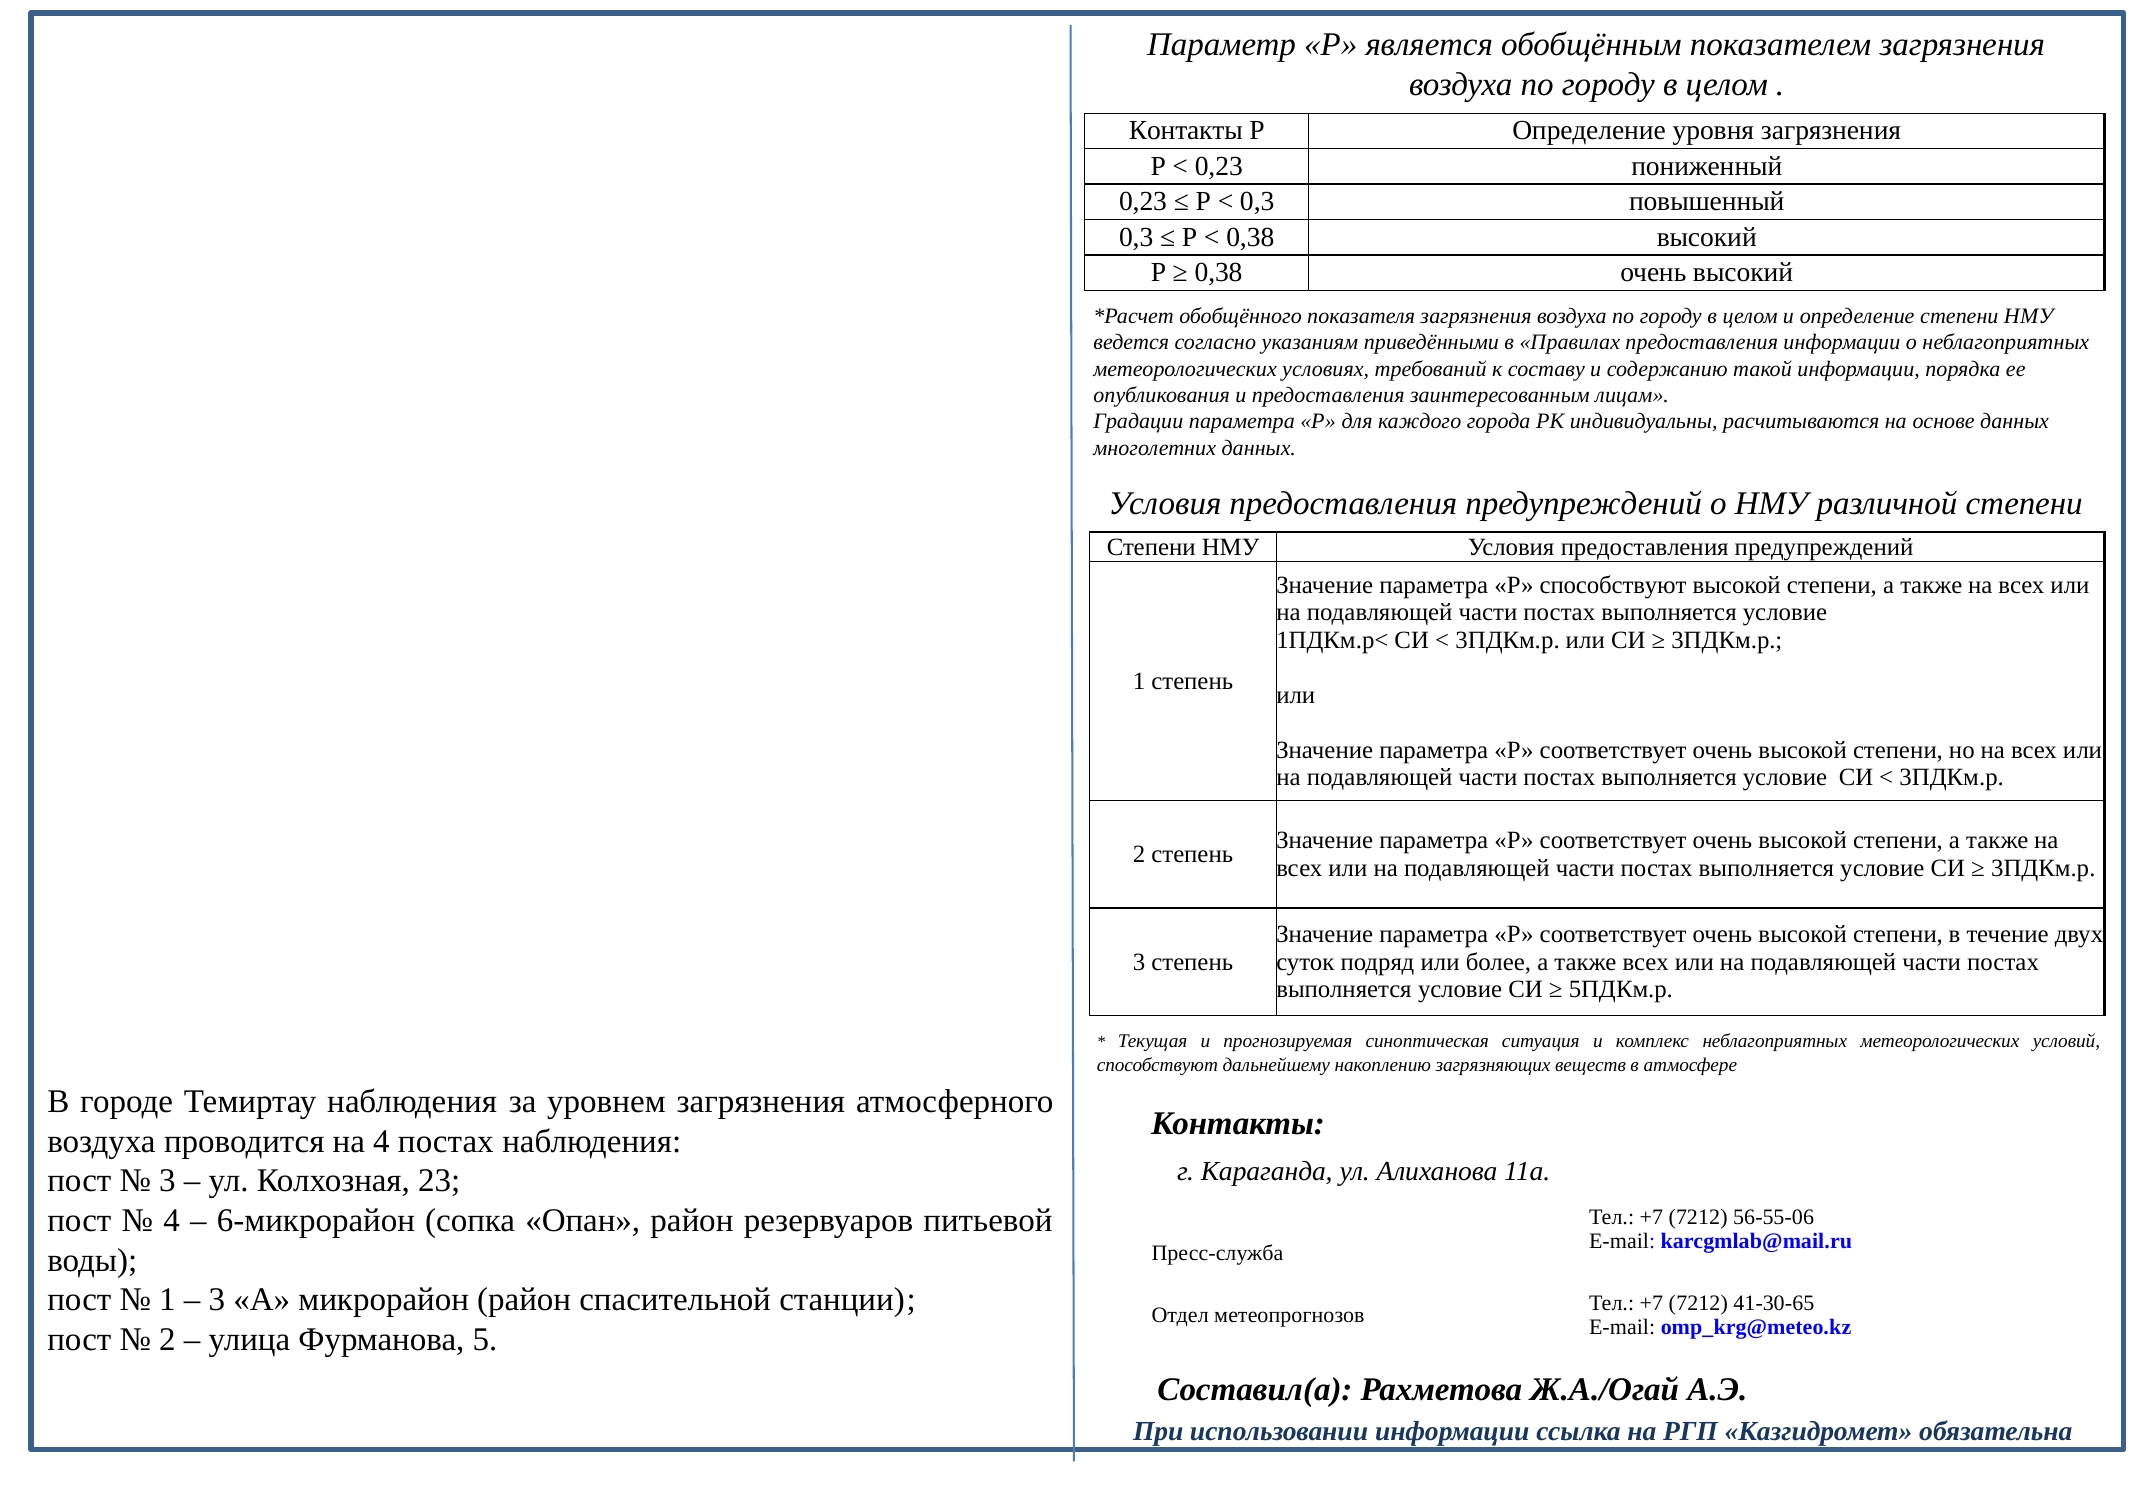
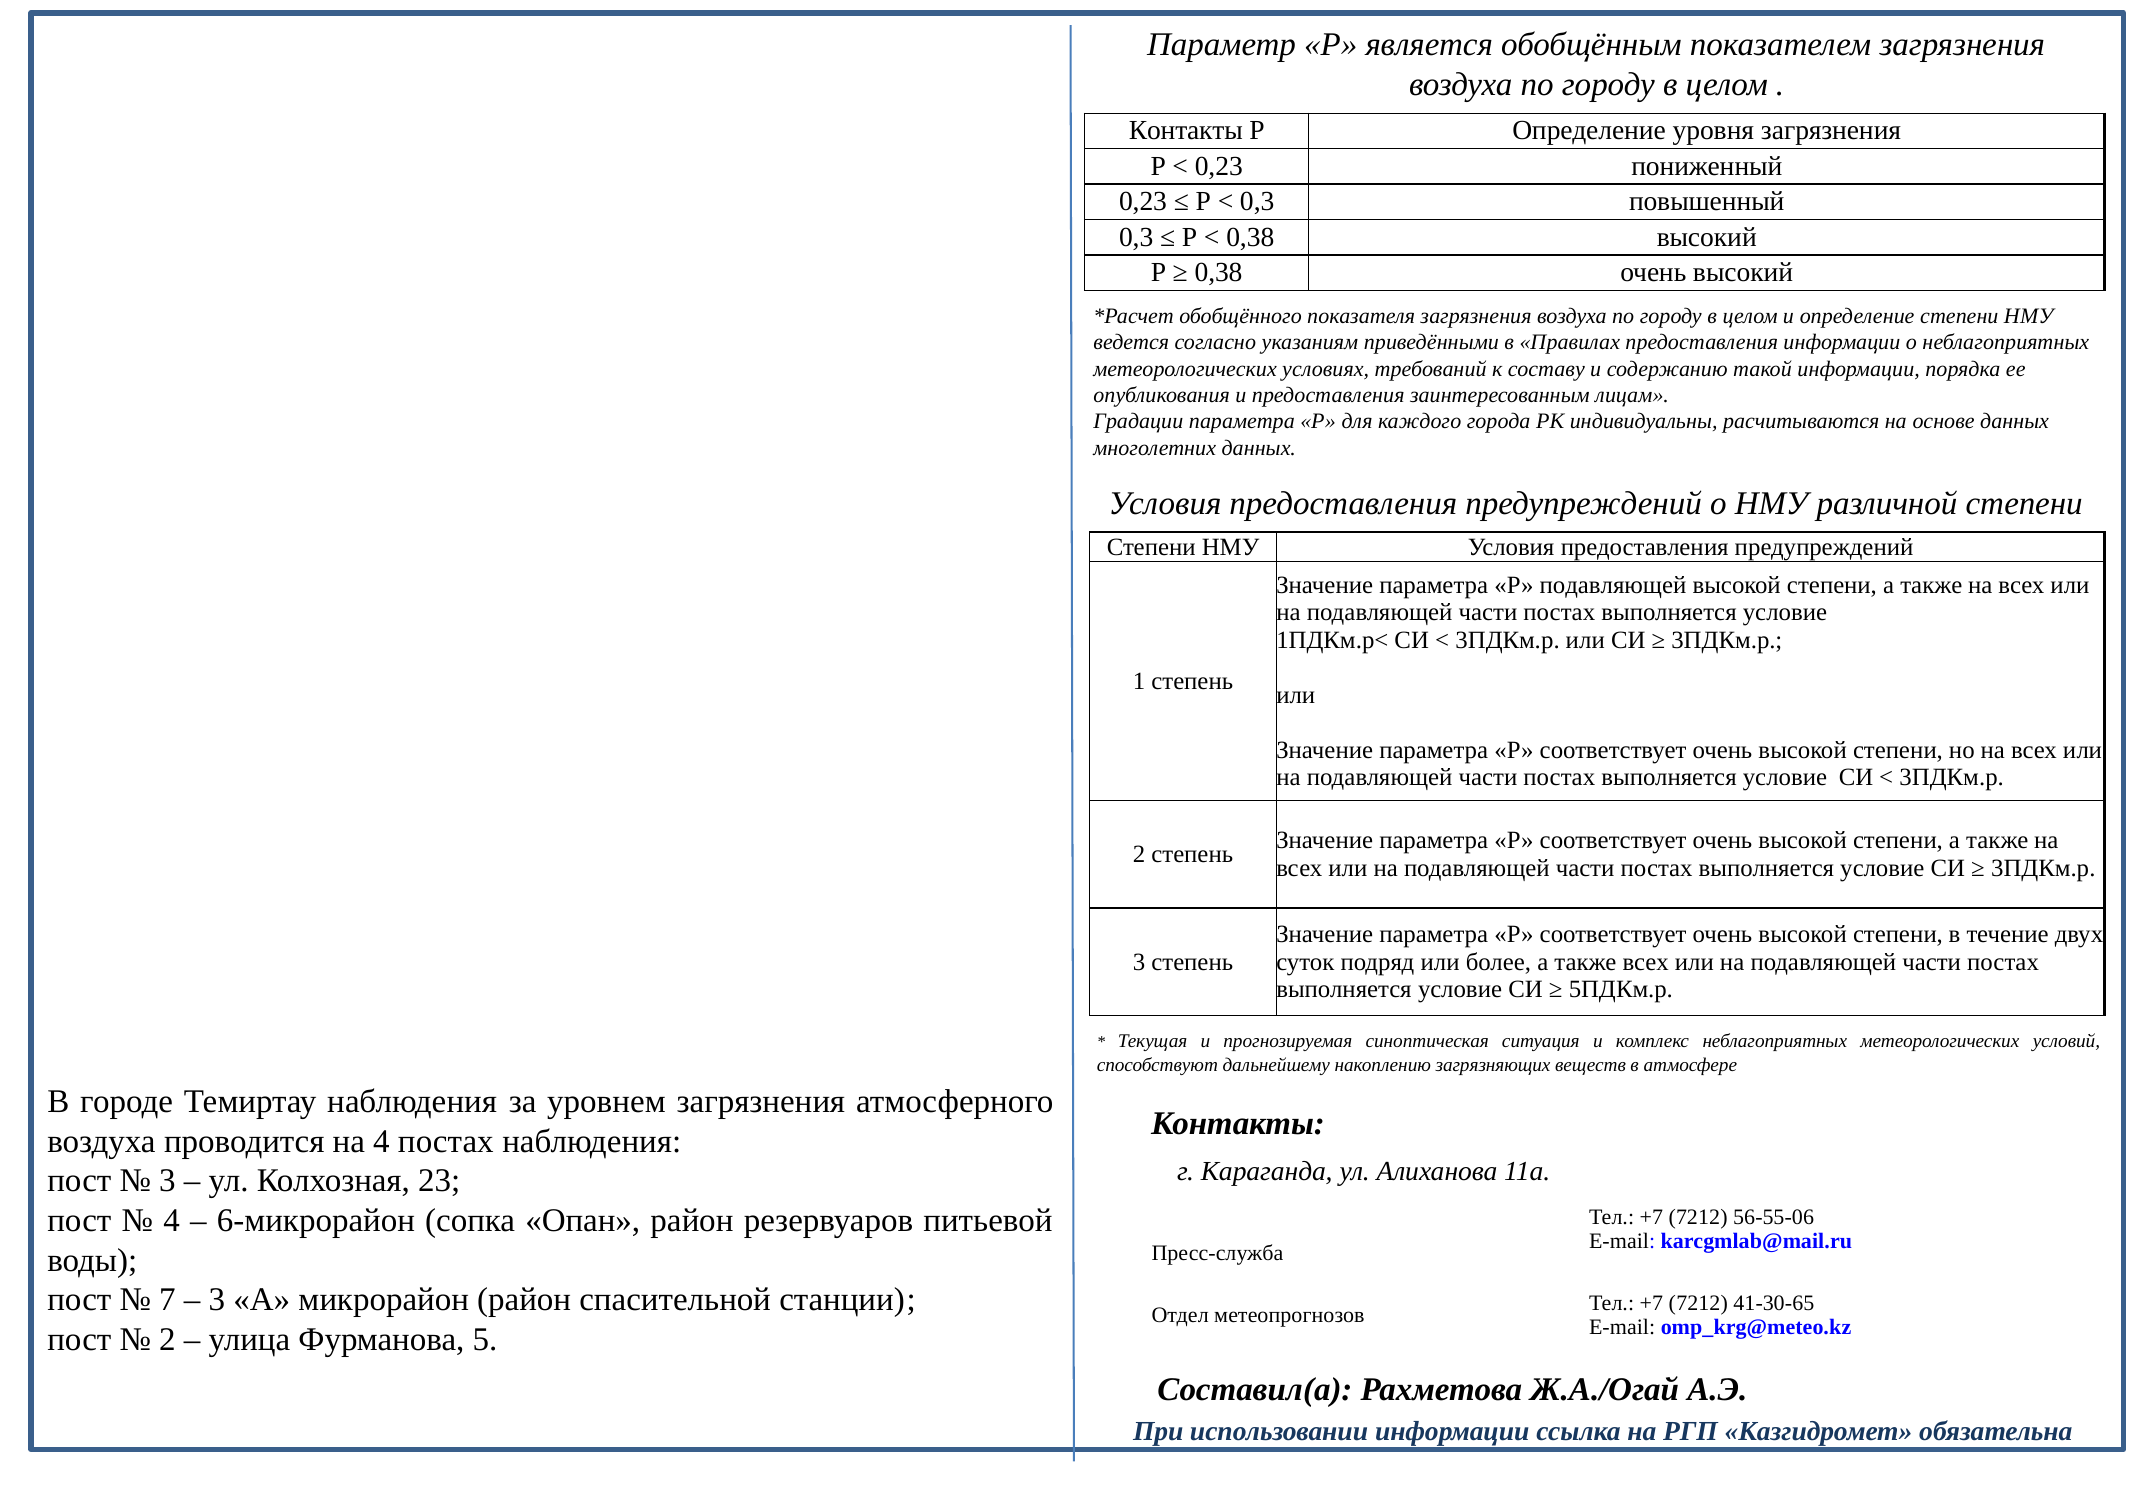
Р способствуют: способствуют -> подавляющей
1 at (167, 1300): 1 -> 7
